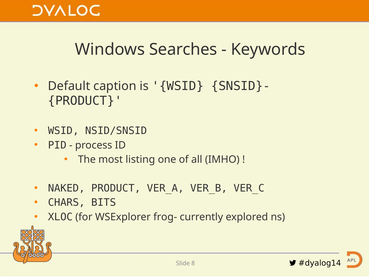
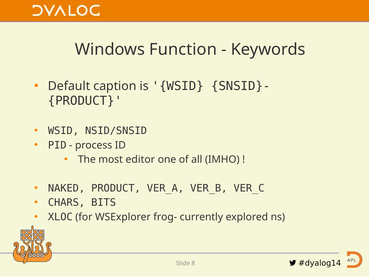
Searches: Searches -> Function
listing: listing -> editor
